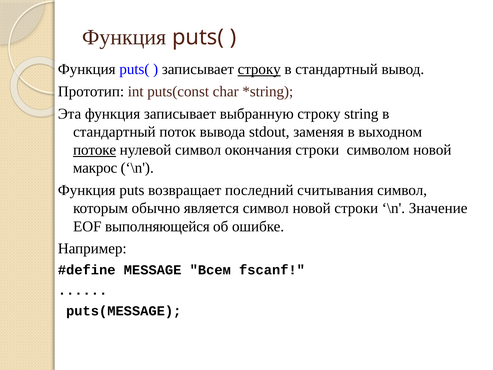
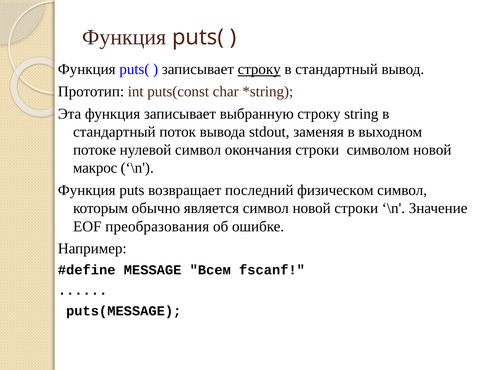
потоке underline: present -> none
считывания: считывания -> физическом
выполняющейся: выполняющейся -> преобразования
